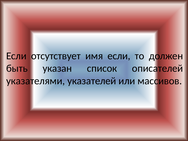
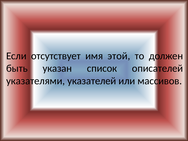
имя если: если -> этой
